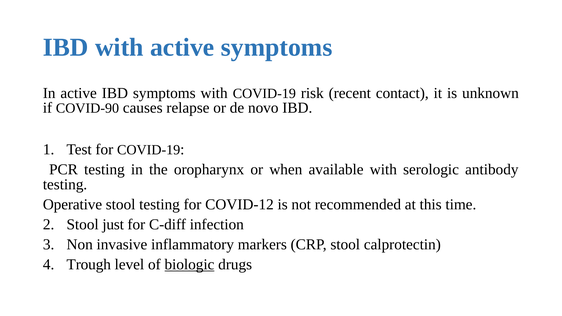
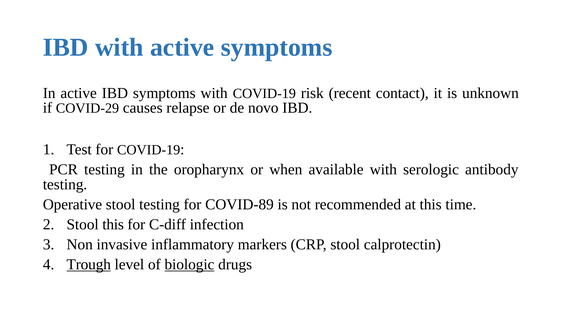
COVID-90: COVID-90 -> COVID-29
COVID-12: COVID-12 -> COVID-89
Stool just: just -> this
Trough underline: none -> present
